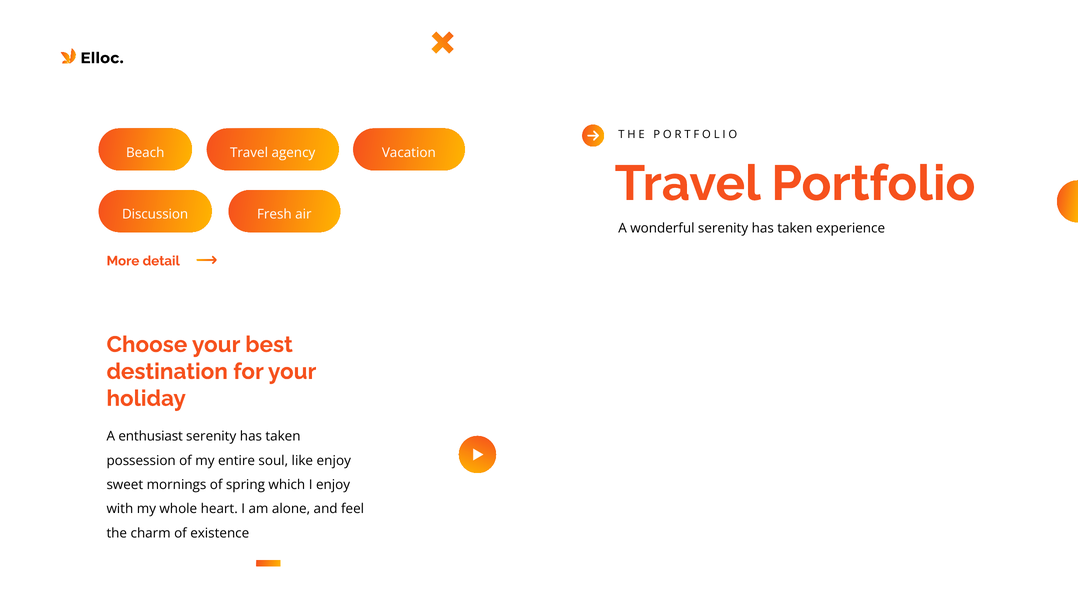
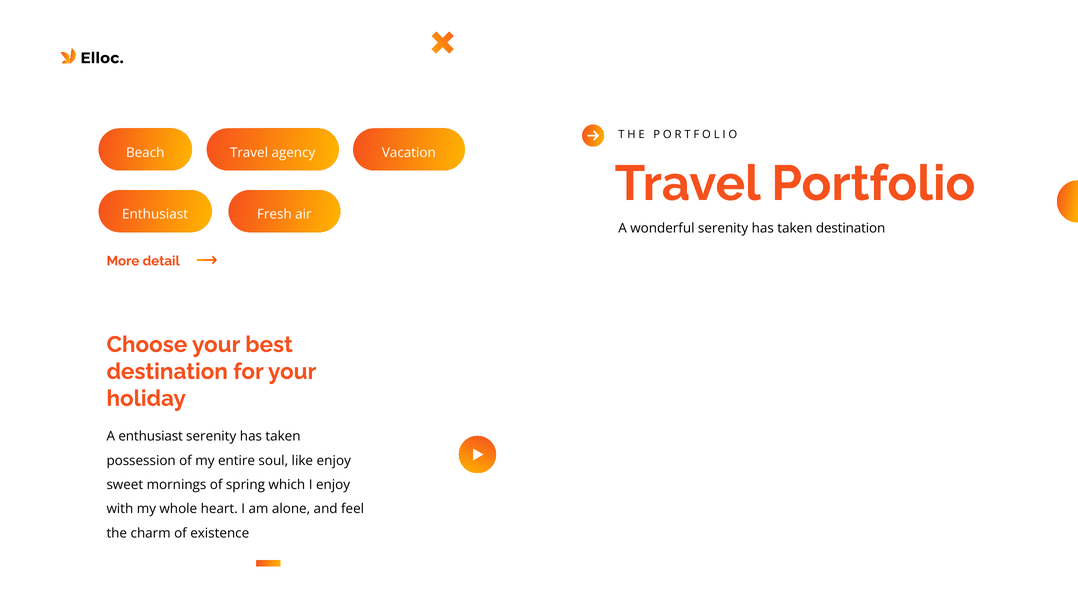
Discussion at (155, 215): Discussion -> Enthusiast
taken experience: experience -> destination
